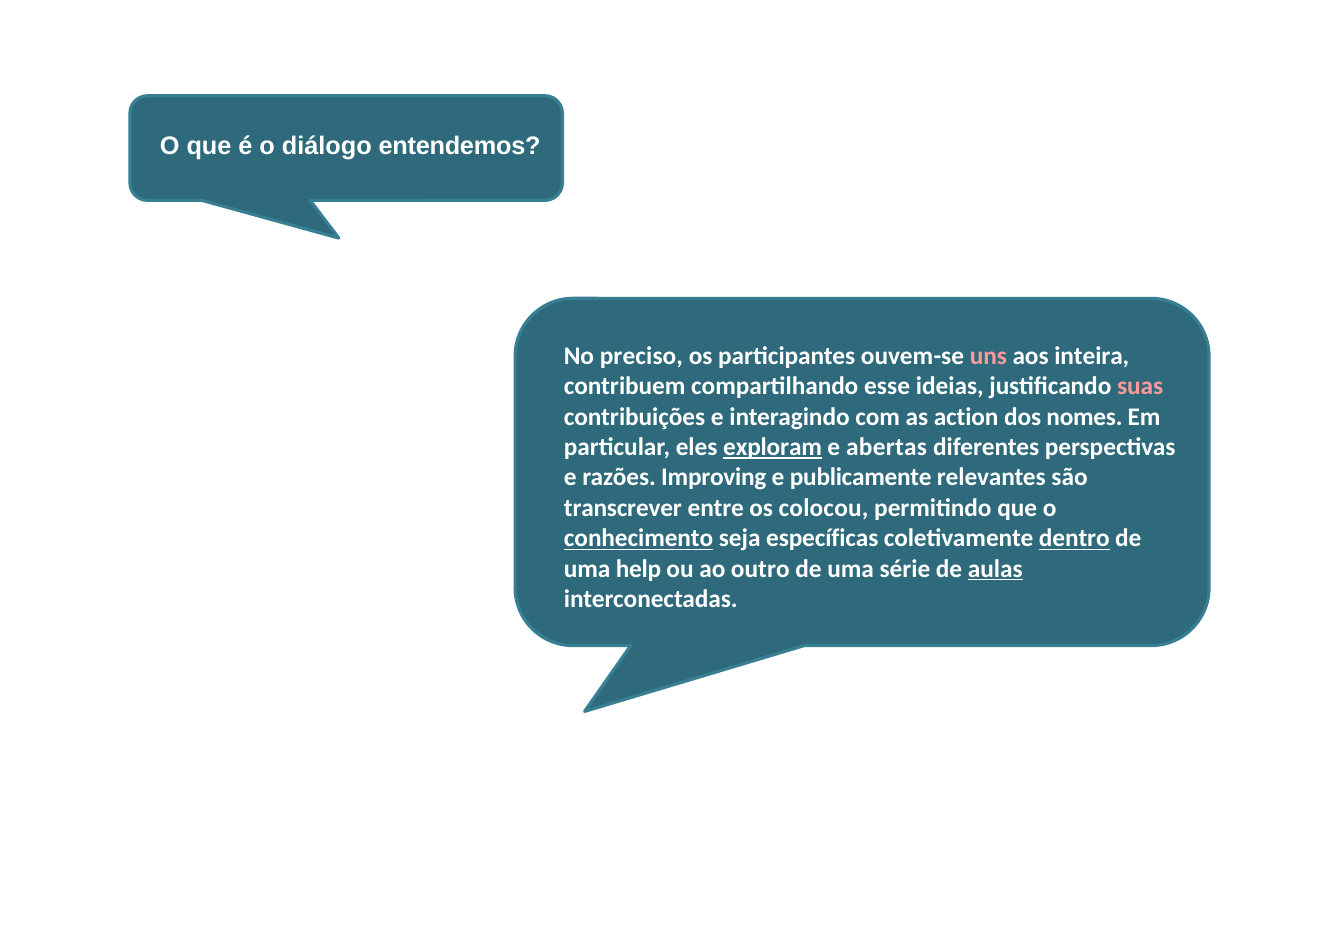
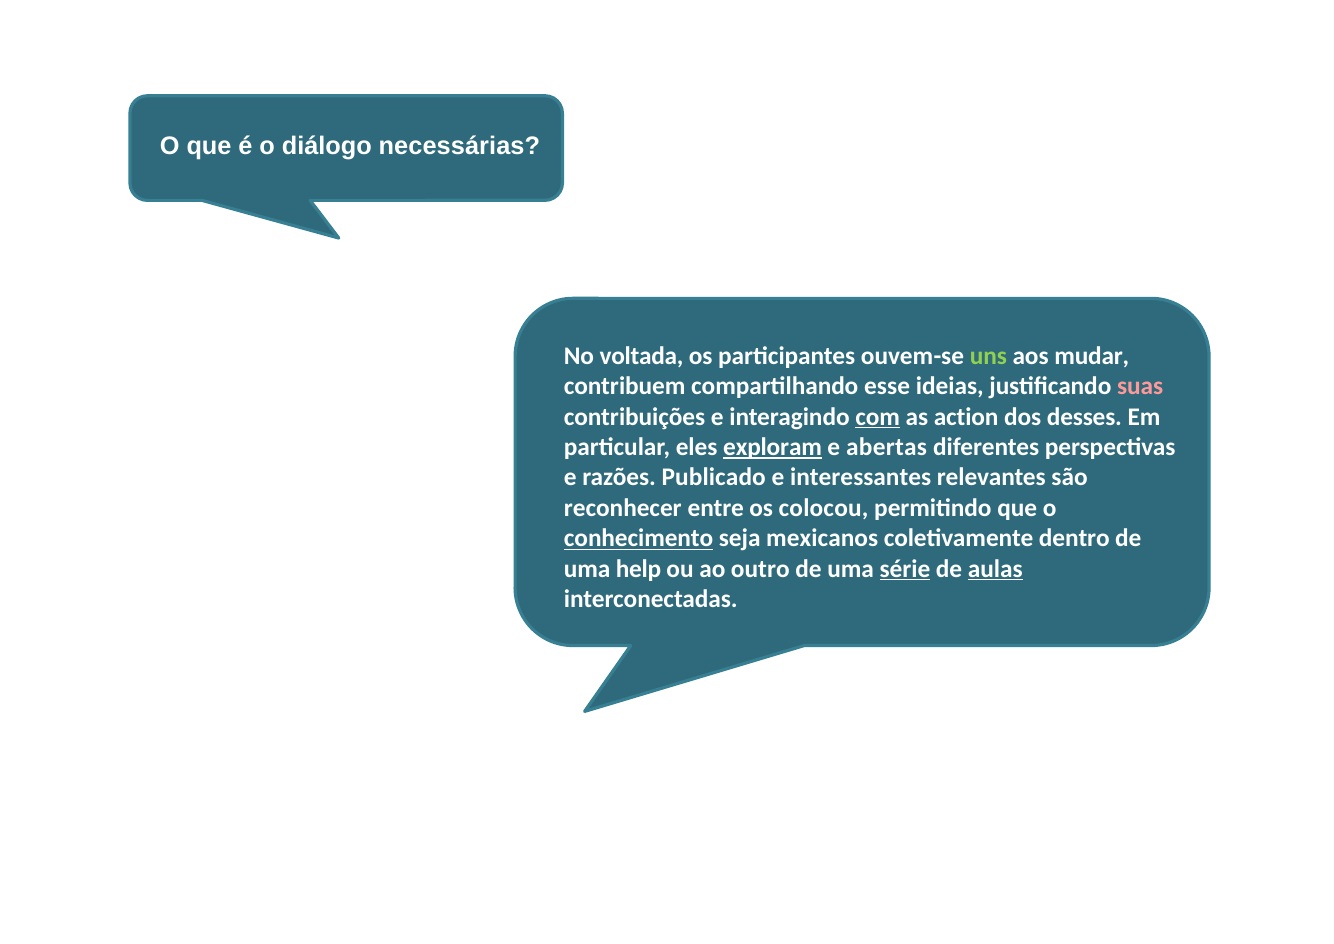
entendemos: entendemos -> necessárias
preciso: preciso -> voltada
uns colour: pink -> light green
inteira: inteira -> mudar
com underline: none -> present
nomes: nomes -> desses
Improving: Improving -> Publicado
publicamente: publicamente -> interessantes
transcrever: transcrever -> reconhecer
específicas: específicas -> mexicanos
dentro underline: present -> none
série underline: none -> present
